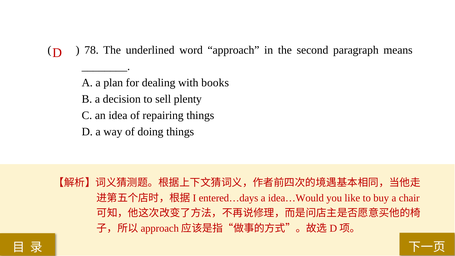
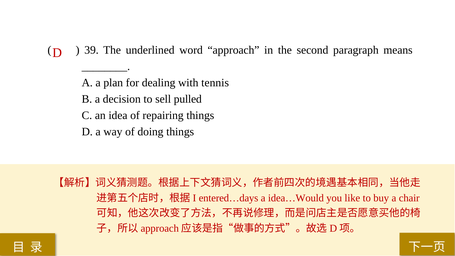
78: 78 -> 39
books: books -> tennis
plenty: plenty -> pulled
